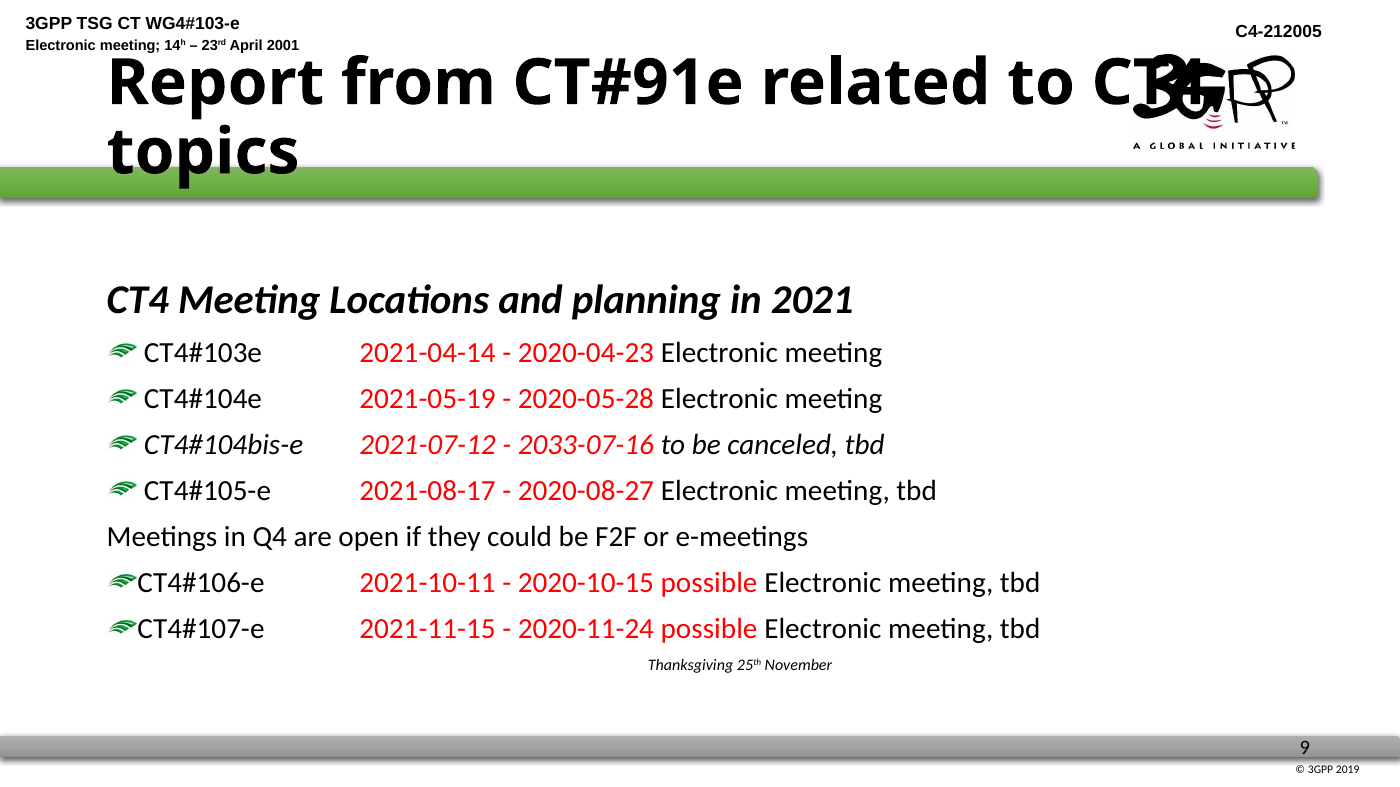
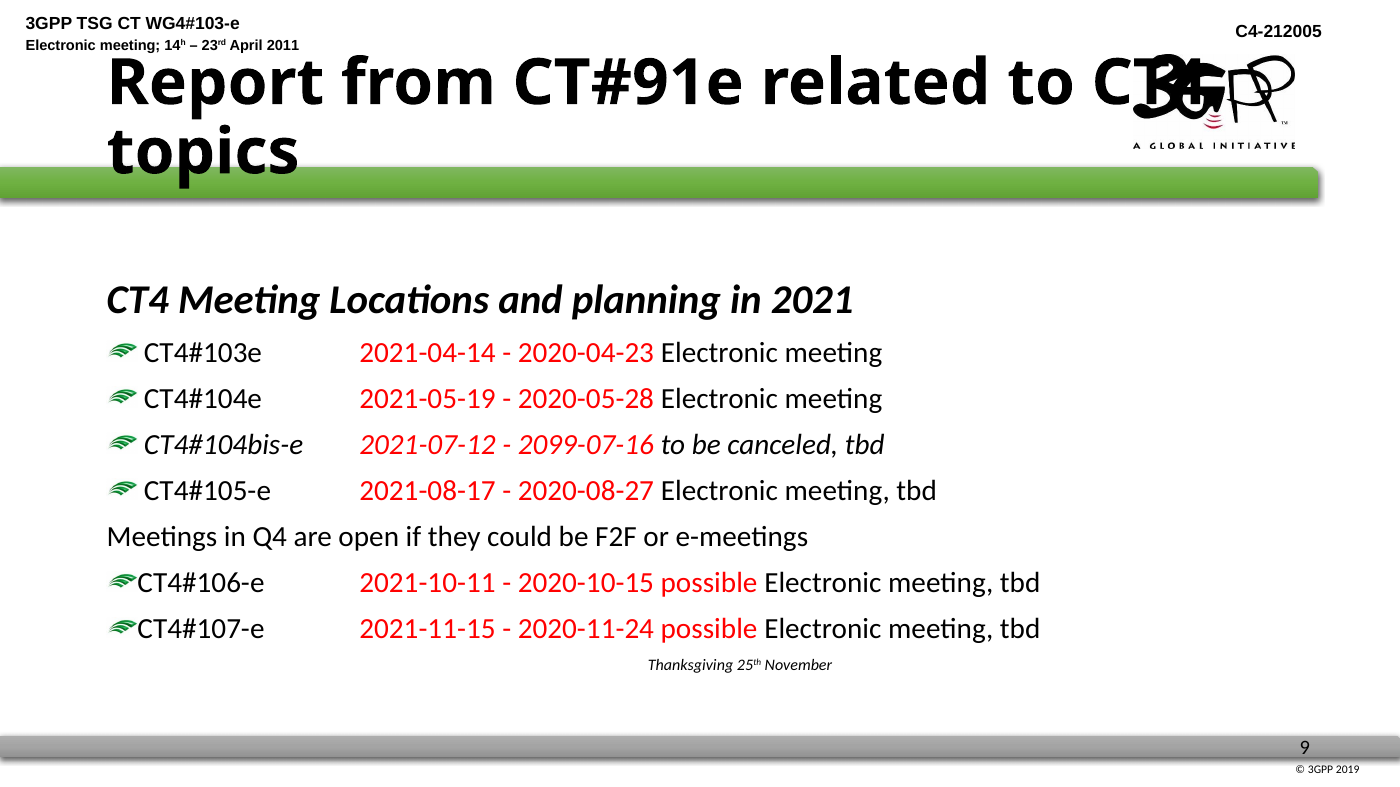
2001: 2001 -> 2011
2033-07-16: 2033-07-16 -> 2099-07-16
